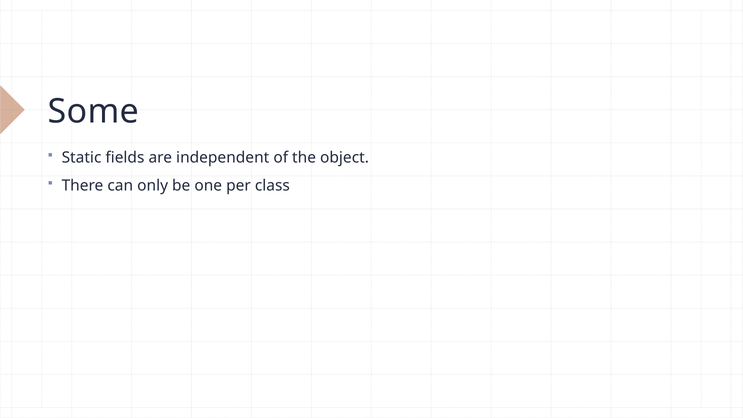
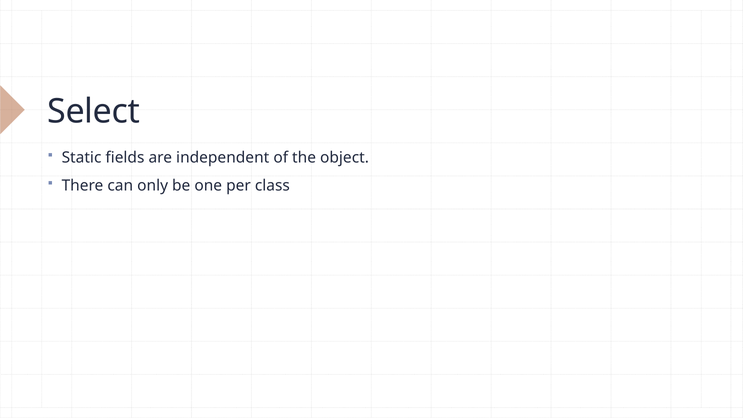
Some: Some -> Select
